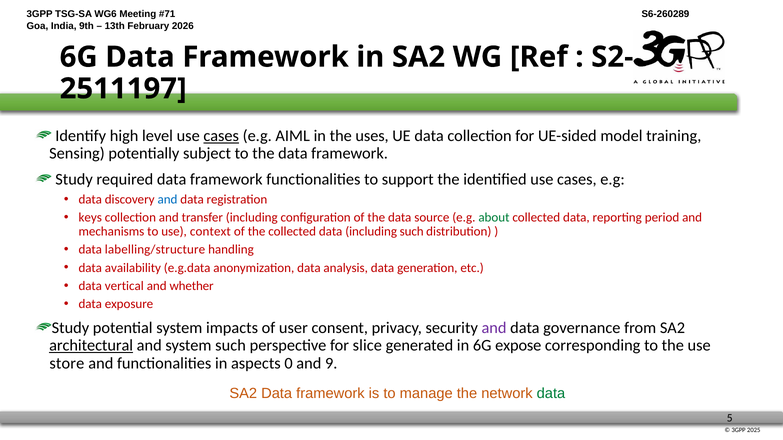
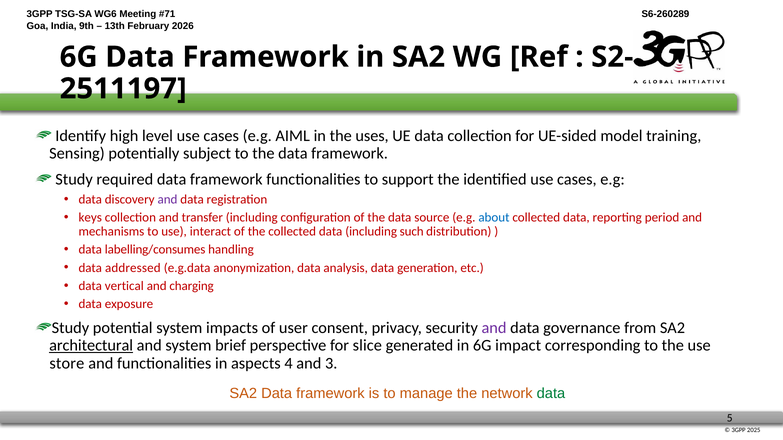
cases at (221, 136) underline: present -> none
and at (167, 199) colour: blue -> purple
about colour: green -> blue
context: context -> interact
labelling/structure: labelling/structure -> labelling/consumes
availability: availability -> addressed
whether: whether -> charging
system such: such -> brief
expose: expose -> impact
0: 0 -> 4
9: 9 -> 3
